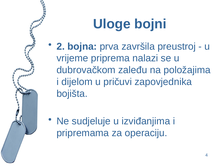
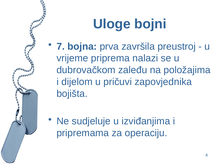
2: 2 -> 7
